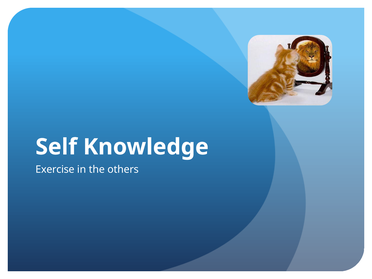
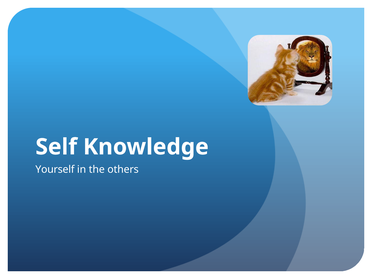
Exercise: Exercise -> Yourself
